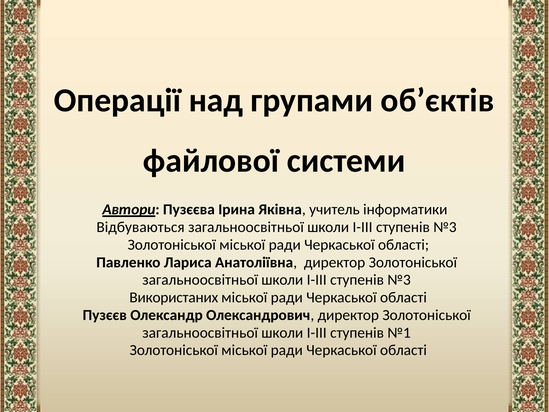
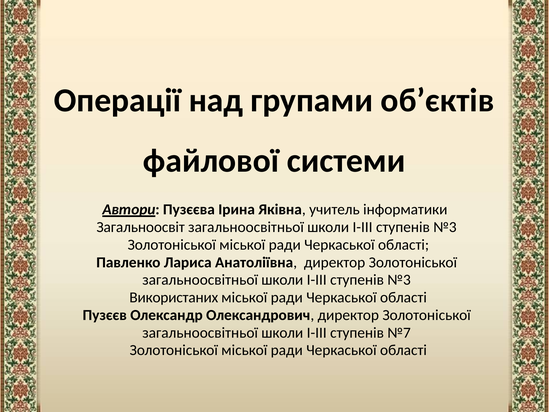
Відбуваються: Відбуваються -> Загальноосвіт
№1: №1 -> №7
